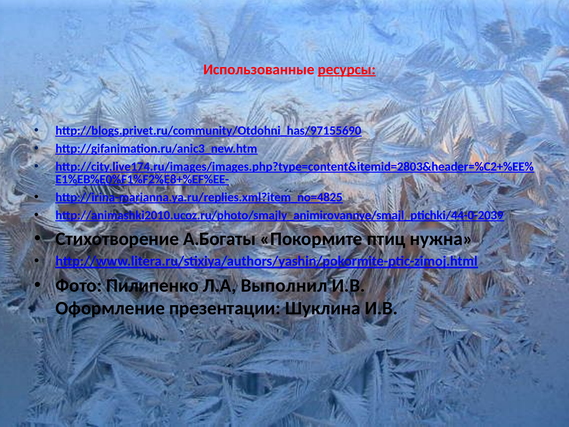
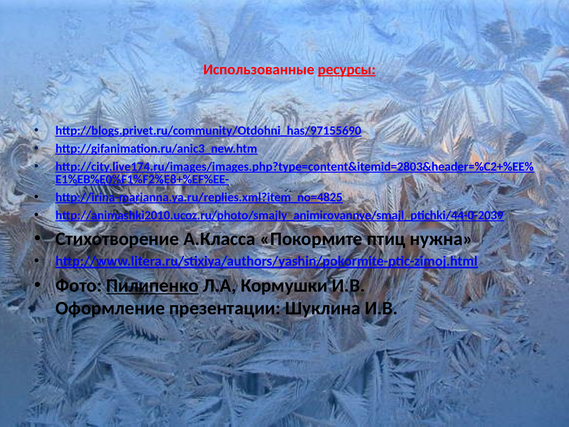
А.Богаты: А.Богаты -> А.Класса
Пилипенко underline: none -> present
Выполнил: Выполнил -> Кормушки
